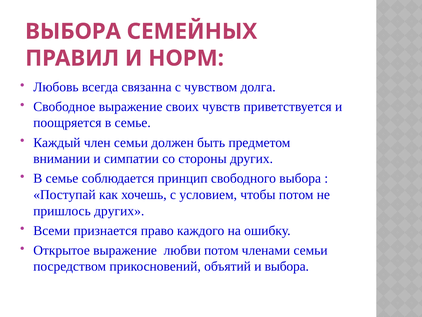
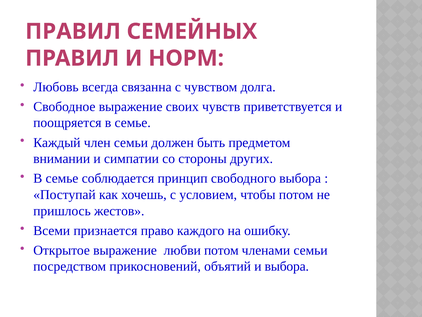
ВЫБОРА at (73, 31): ВЫБОРА -> ПРАВИЛ
пришлось других: других -> жестов
